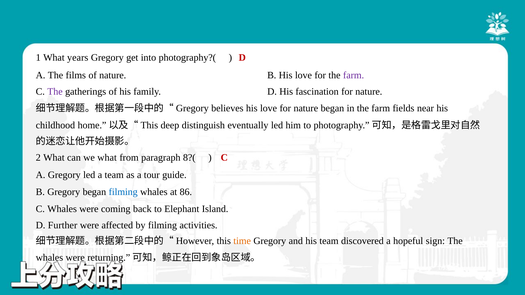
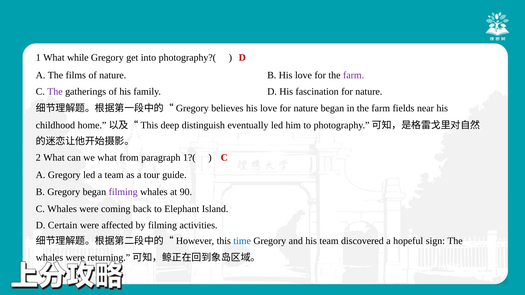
years: years -> while
8?(: 8?( -> 1?(
filming at (123, 192) colour: blue -> purple
86: 86 -> 90
Further: Further -> Certain
time colour: orange -> blue
